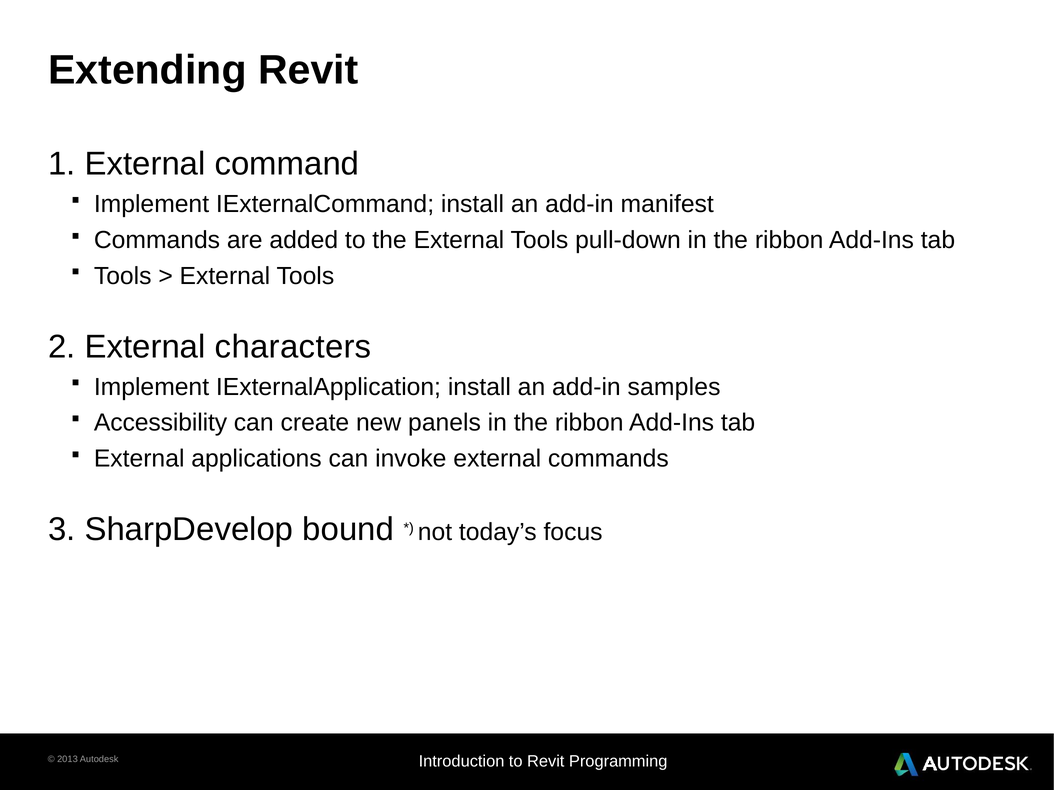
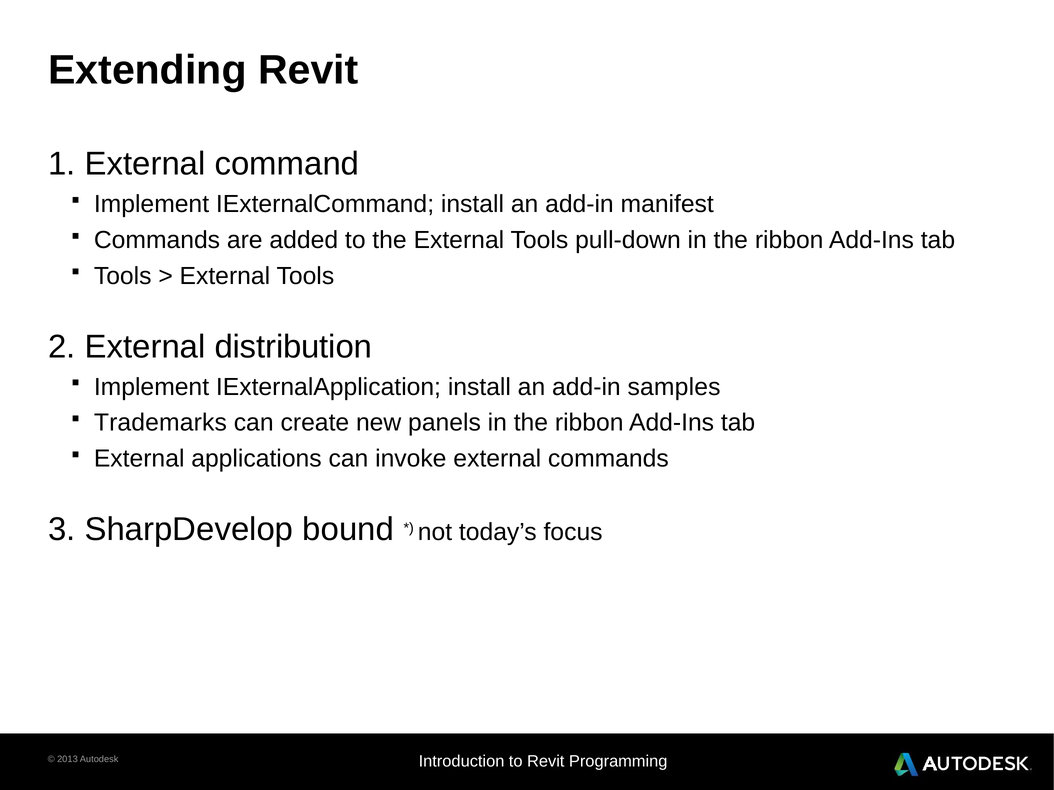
characters: characters -> distribution
Accessibility: Accessibility -> Trademarks
